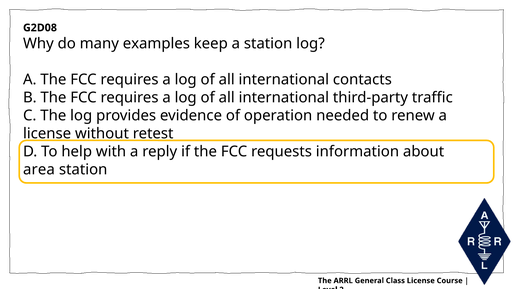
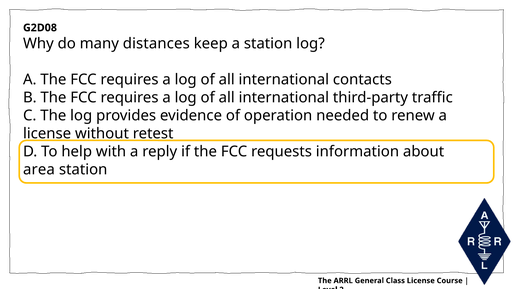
examples: examples -> distances
